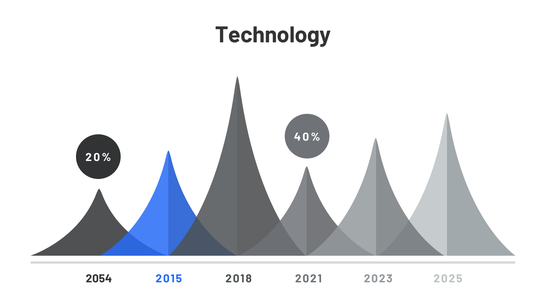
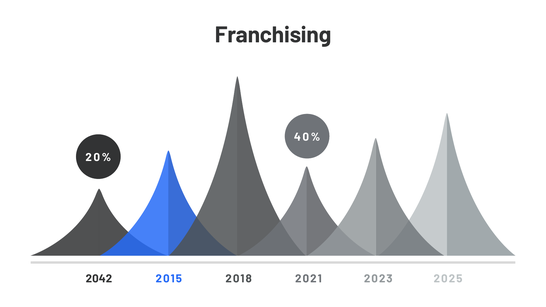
Technology: Technology -> Franchising
2054: 2054 -> 2042
